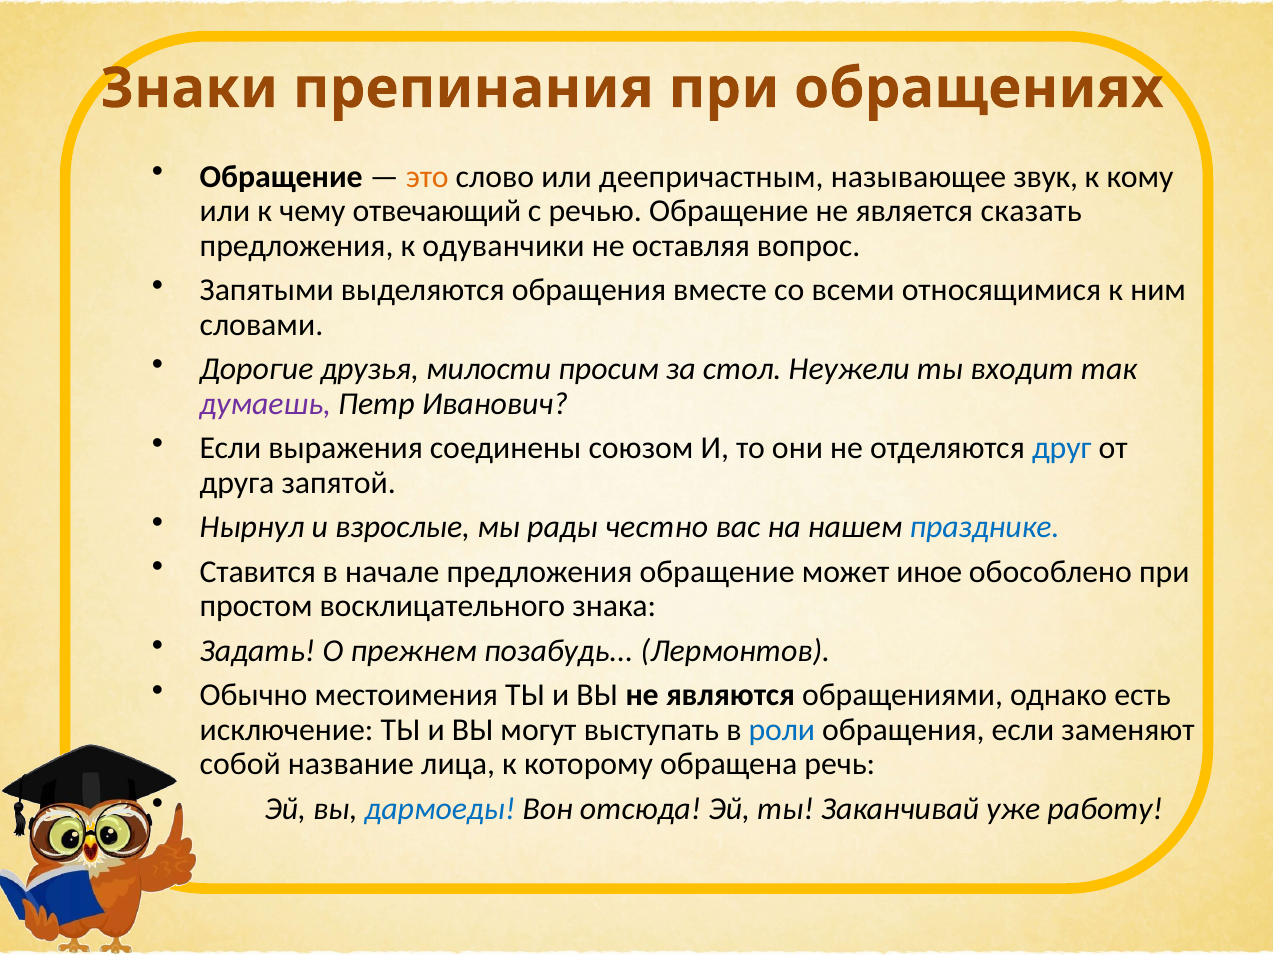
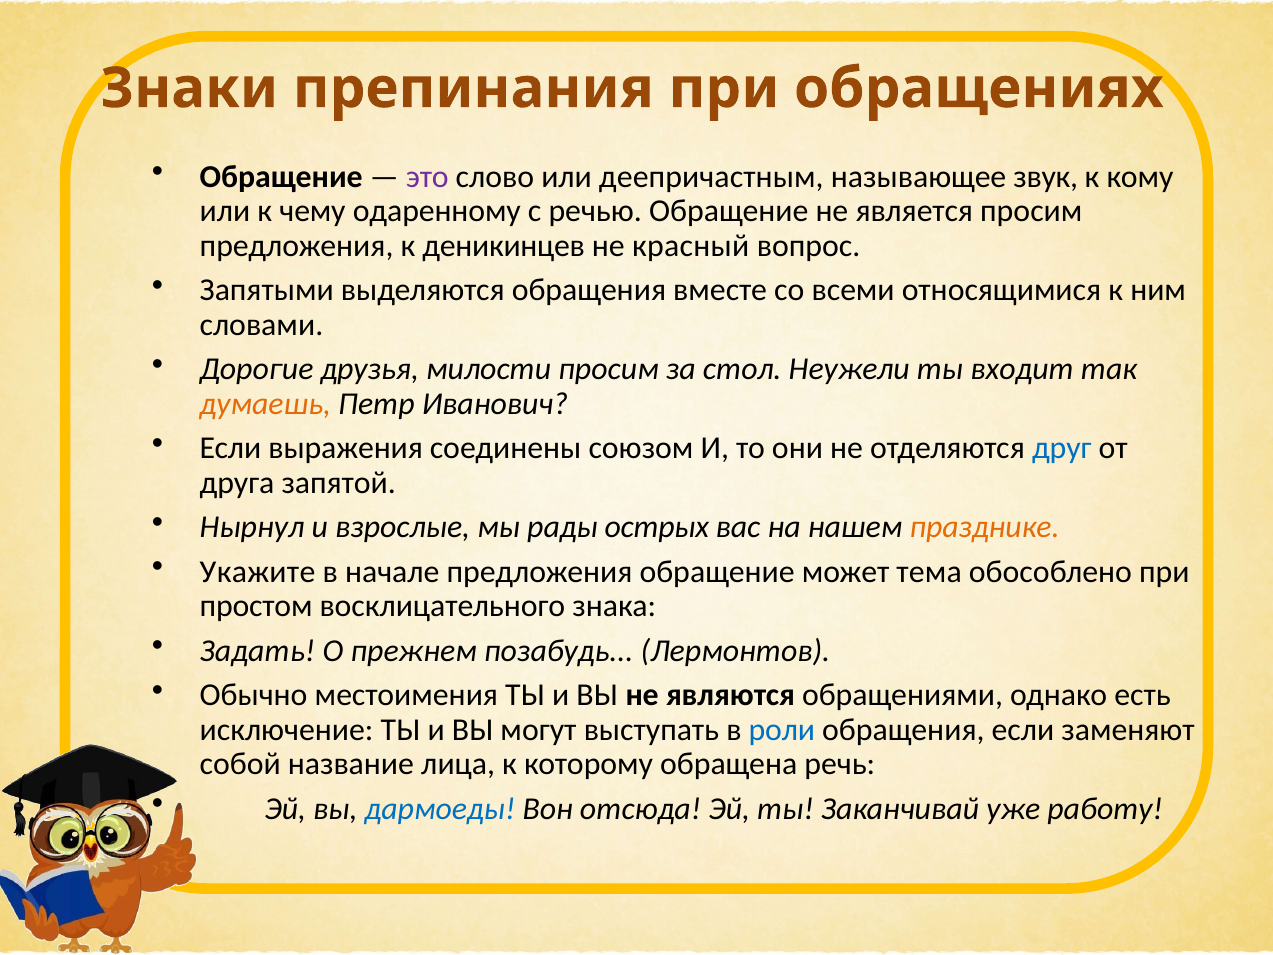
это colour: orange -> purple
отвечающий: отвечающий -> одаренному
является сказать: сказать -> просим
одуванчики: одуванчики -> деникинцев
оставляя: оставляя -> красный
думаешь colour: purple -> orange
честно: честно -> острых
празднике colour: blue -> orange
Ставится: Ставится -> Укажите
иное: иное -> тема
